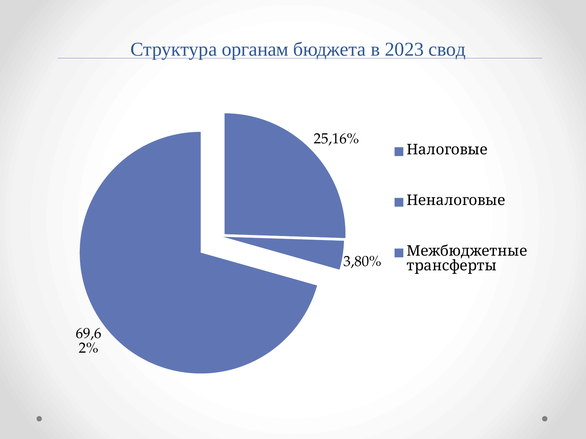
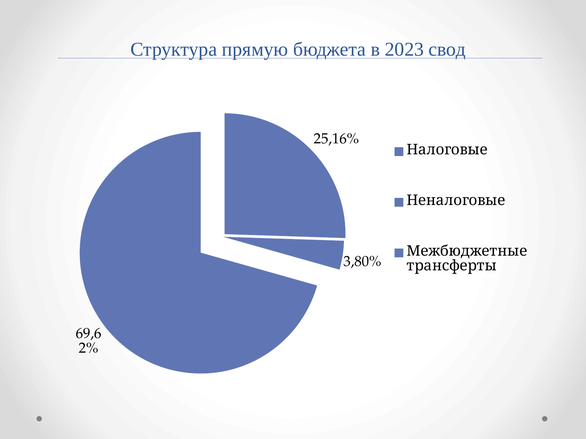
органам: органам -> прямую
